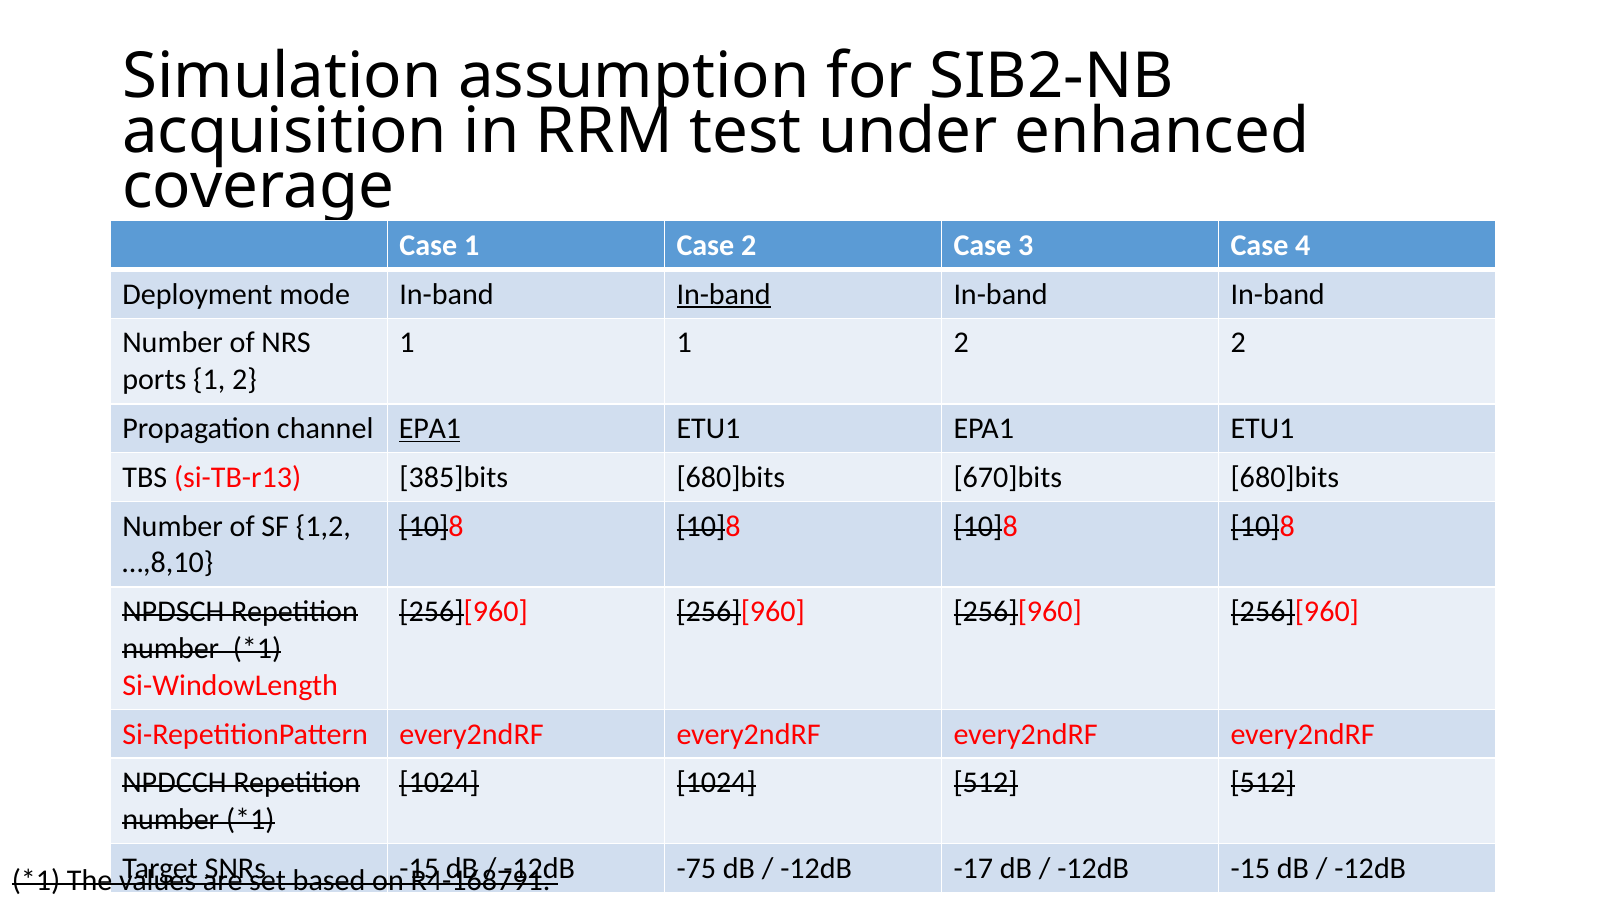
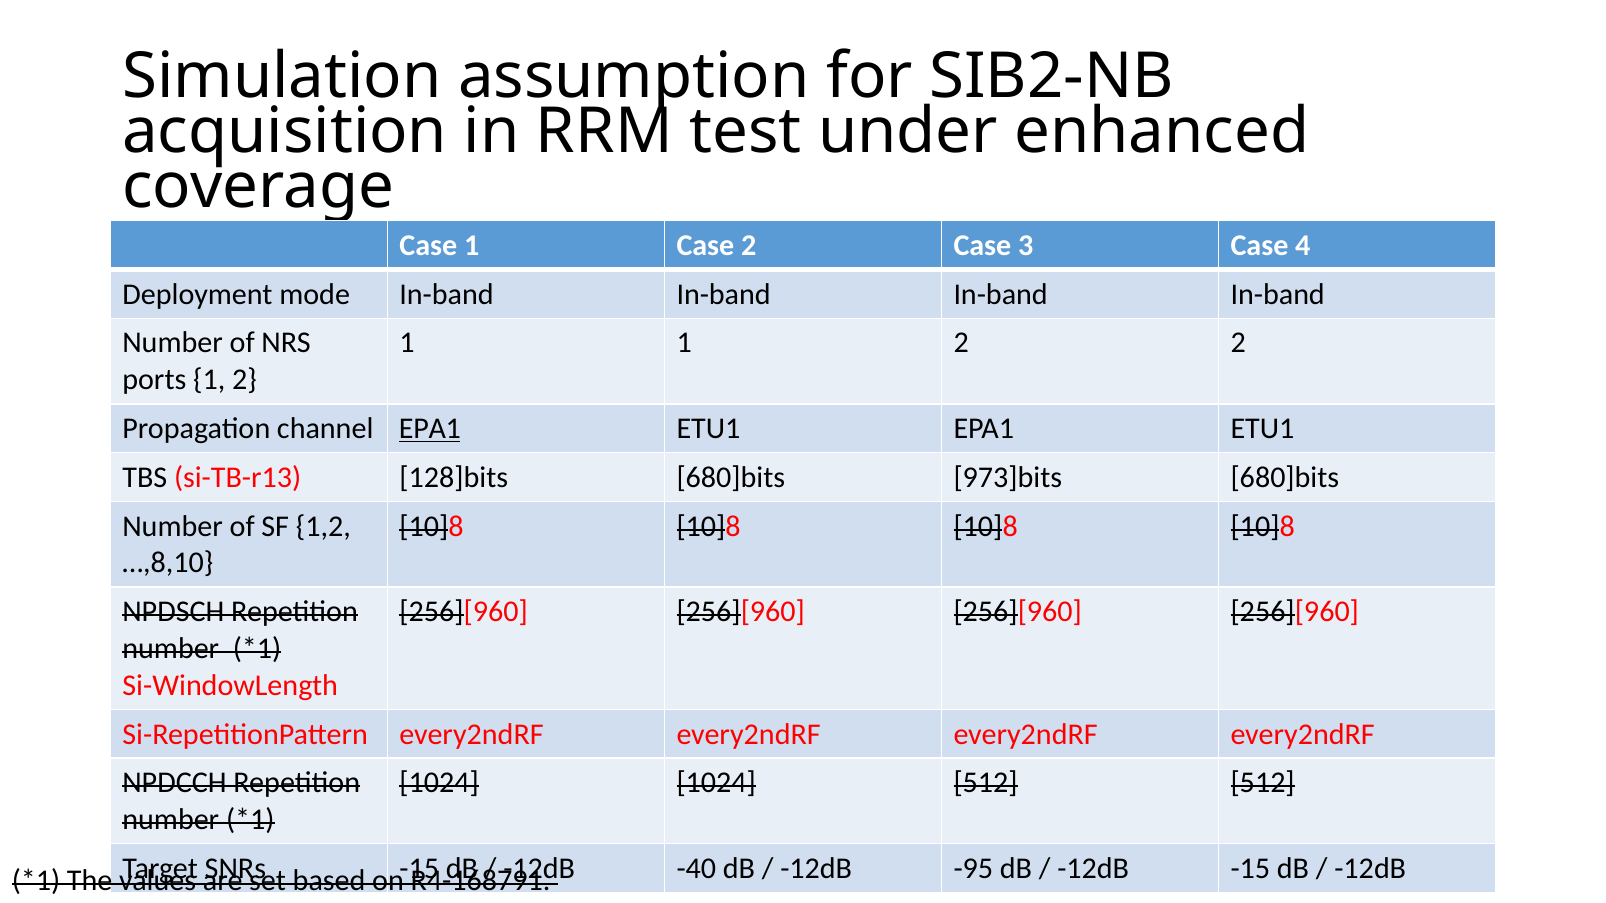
In-band at (724, 294) underline: present -> none
385]bits: 385]bits -> 128]bits
670]bits: 670]bits -> 973]bits
-75: -75 -> -40
-17: -17 -> -95
